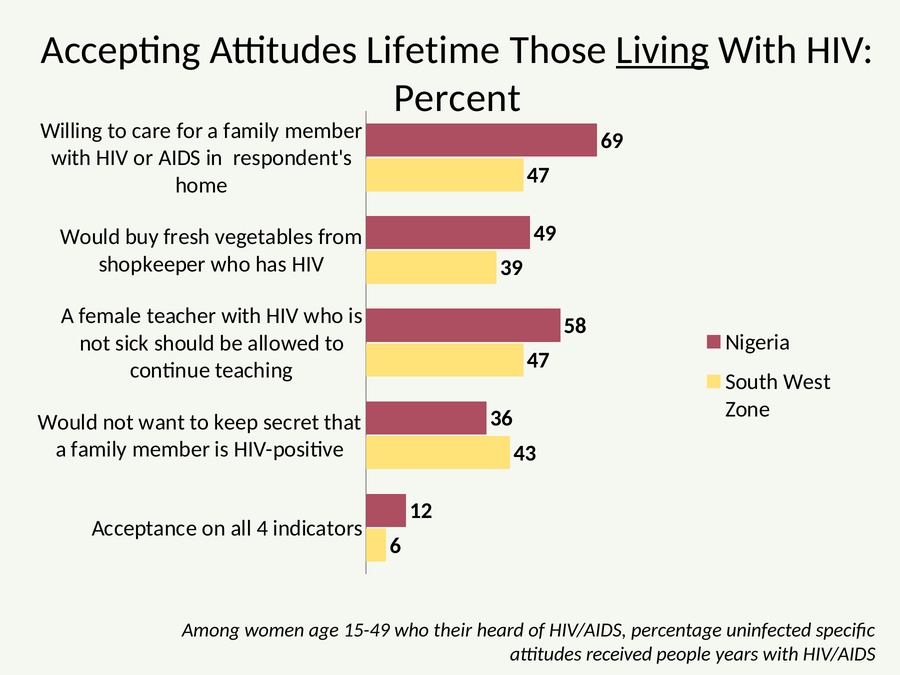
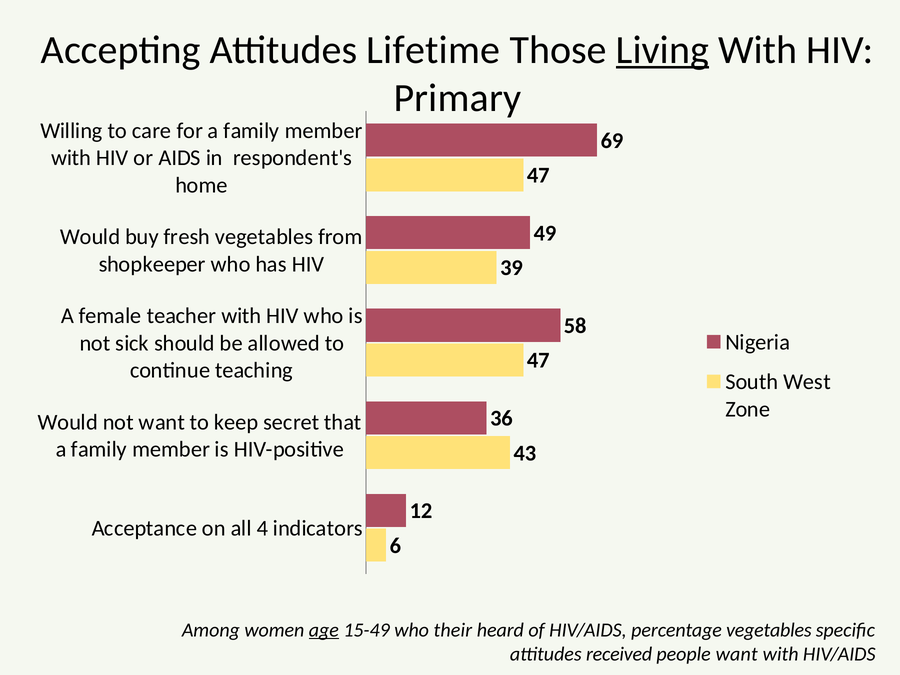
Percent: Percent -> Primary
age underline: none -> present
percentage uninfected: uninfected -> vegetables
people years: years -> want
